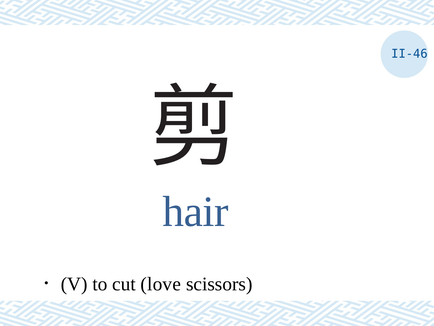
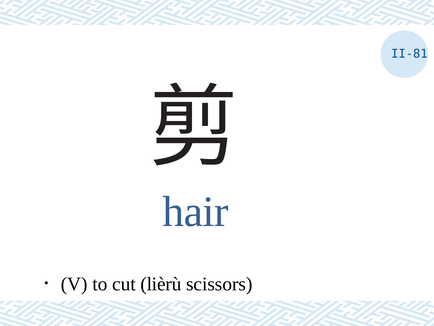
II-46: II-46 -> II-81
love: love -> lièrù
